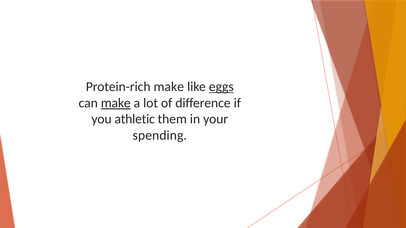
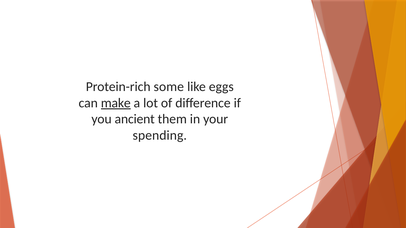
Protein-rich make: make -> some
eggs underline: present -> none
athletic: athletic -> ancient
